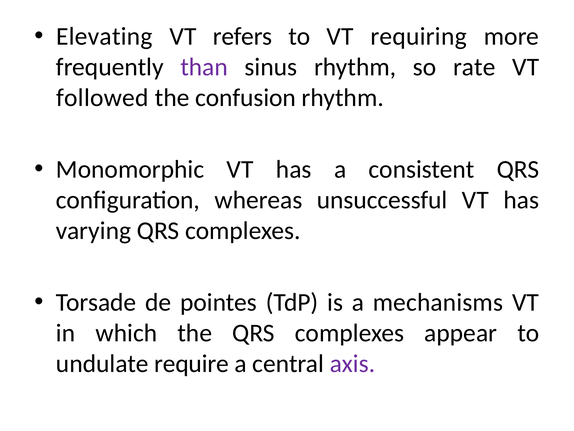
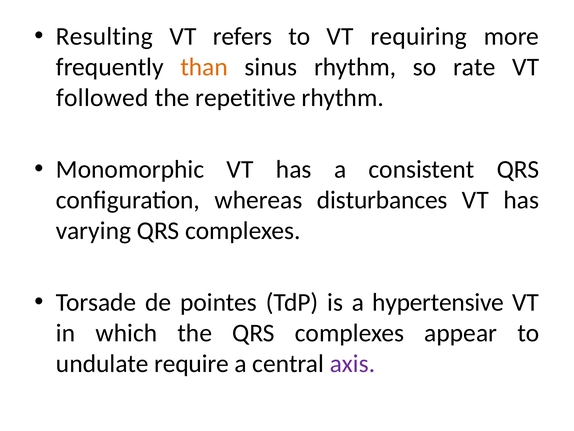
Elevating: Elevating -> Resulting
than colour: purple -> orange
confusion: confusion -> repetitive
unsuccessful: unsuccessful -> disturbances
mechanisms: mechanisms -> hypertensive
